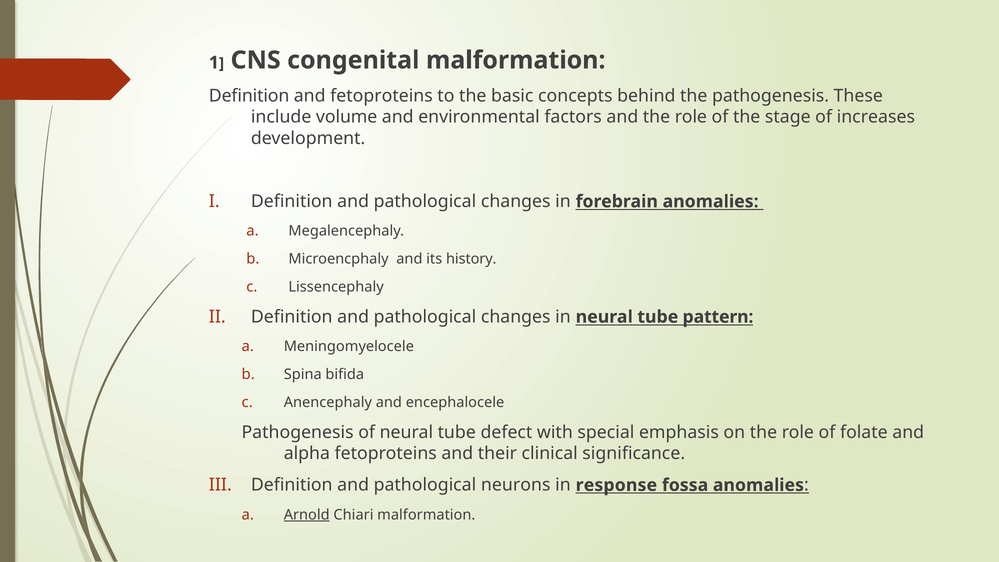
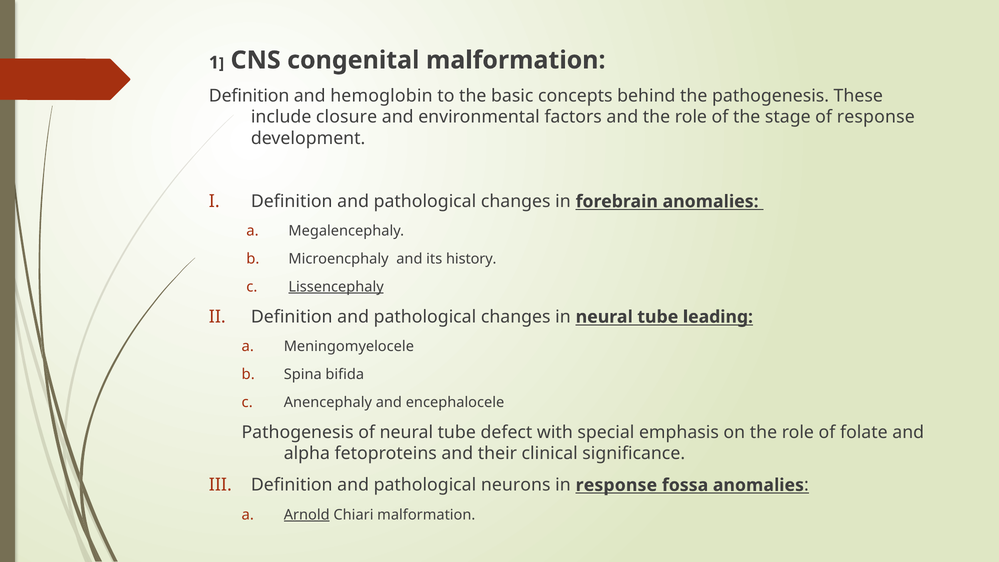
and fetoproteins: fetoproteins -> hemoglobin
volume: volume -> closure
of increases: increases -> response
Lissencephaly underline: none -> present
pattern: pattern -> leading
